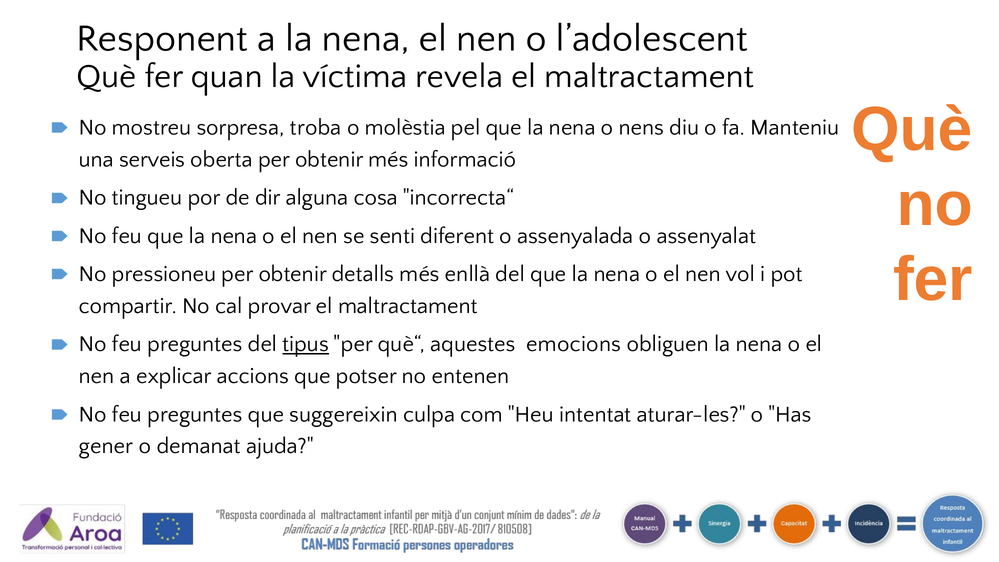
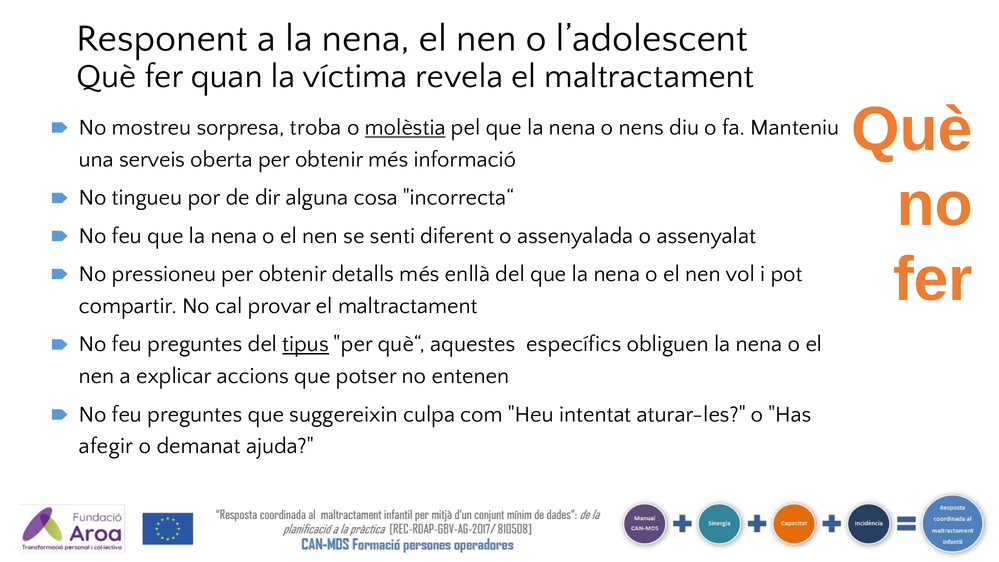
molèstia underline: none -> present
emocions: emocions -> específics
gener: gener -> afegir
